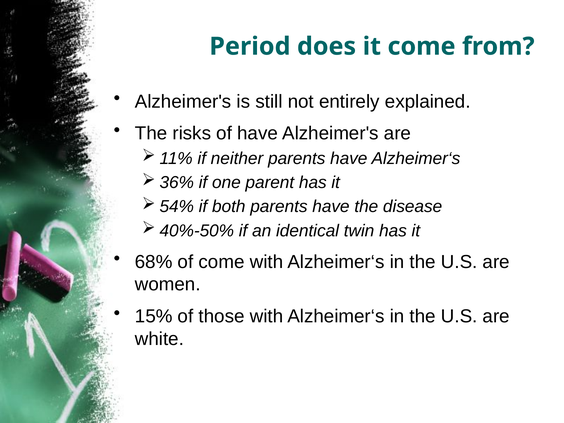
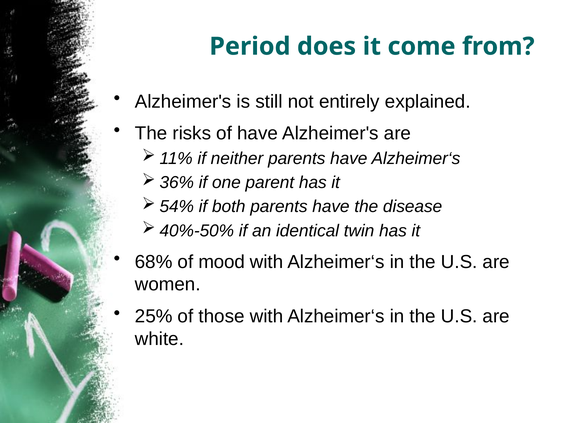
of come: come -> mood
15%: 15% -> 25%
